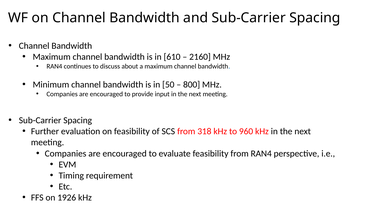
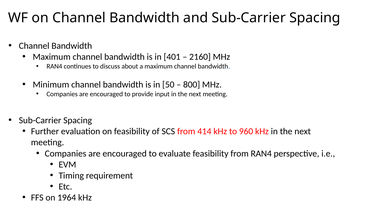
610: 610 -> 401
318: 318 -> 414
1926: 1926 -> 1964
